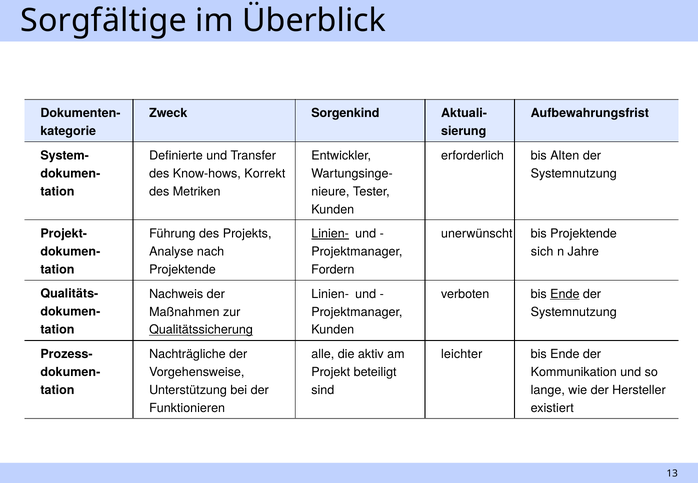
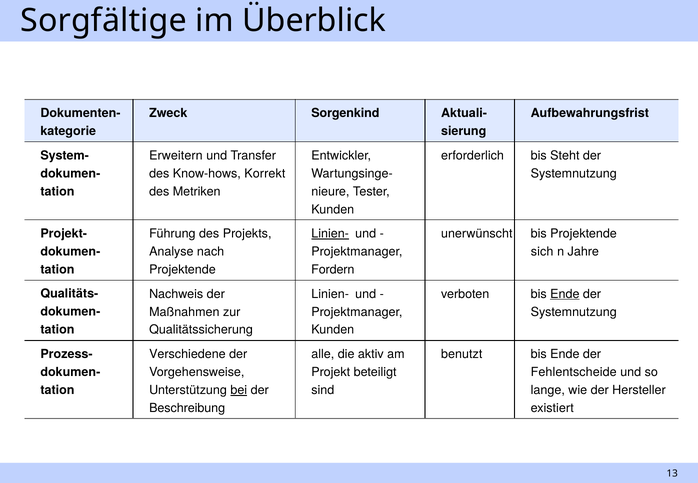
Definierte: Definierte -> Erweitern
Alten: Alten -> Steht
Qualitätssicherung underline: present -> none
Nachträgliche: Nachträgliche -> Verschiedene
leichter: leichter -> benutzt
Kommunikation: Kommunikation -> Fehlentscheide
bei underline: none -> present
Funktionieren: Funktionieren -> Beschreibung
